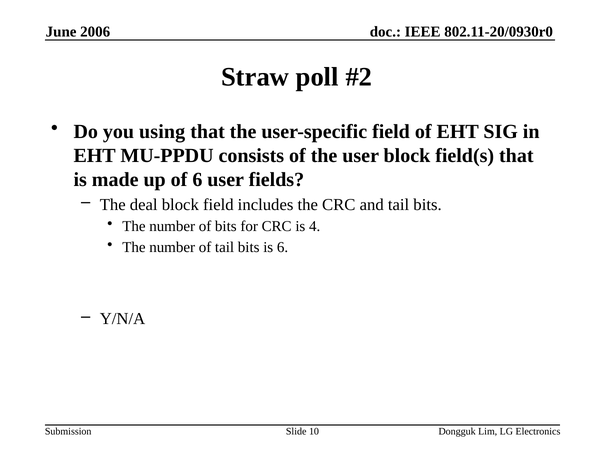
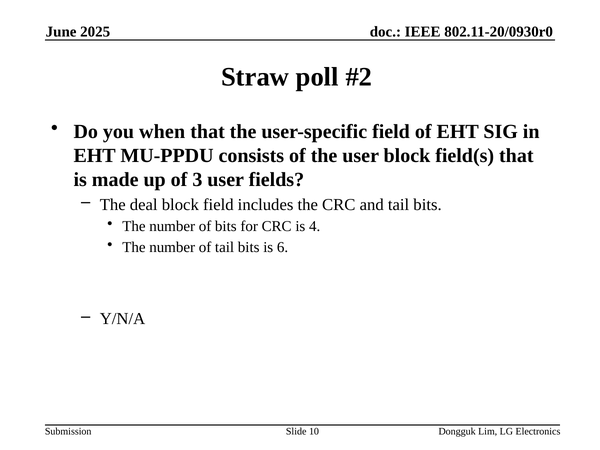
2006: 2006 -> 2025
using: using -> when
of 6: 6 -> 3
